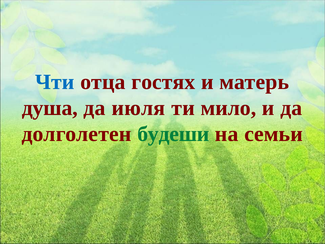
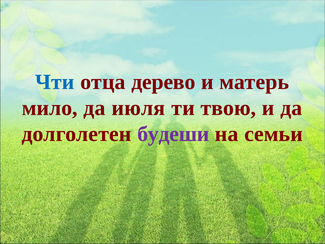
гостях: гостях -> дерево
душа: душа -> мило
мило: мило -> твою
будеши colour: green -> purple
